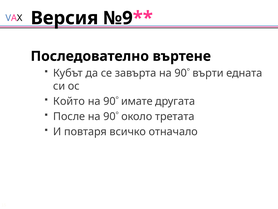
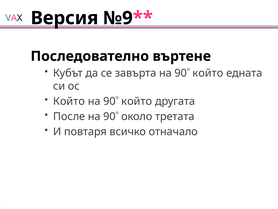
върти at (208, 73): върти -> който
имате at (137, 101): имате -> който
